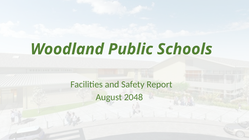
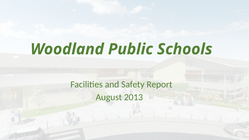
2048: 2048 -> 2013
